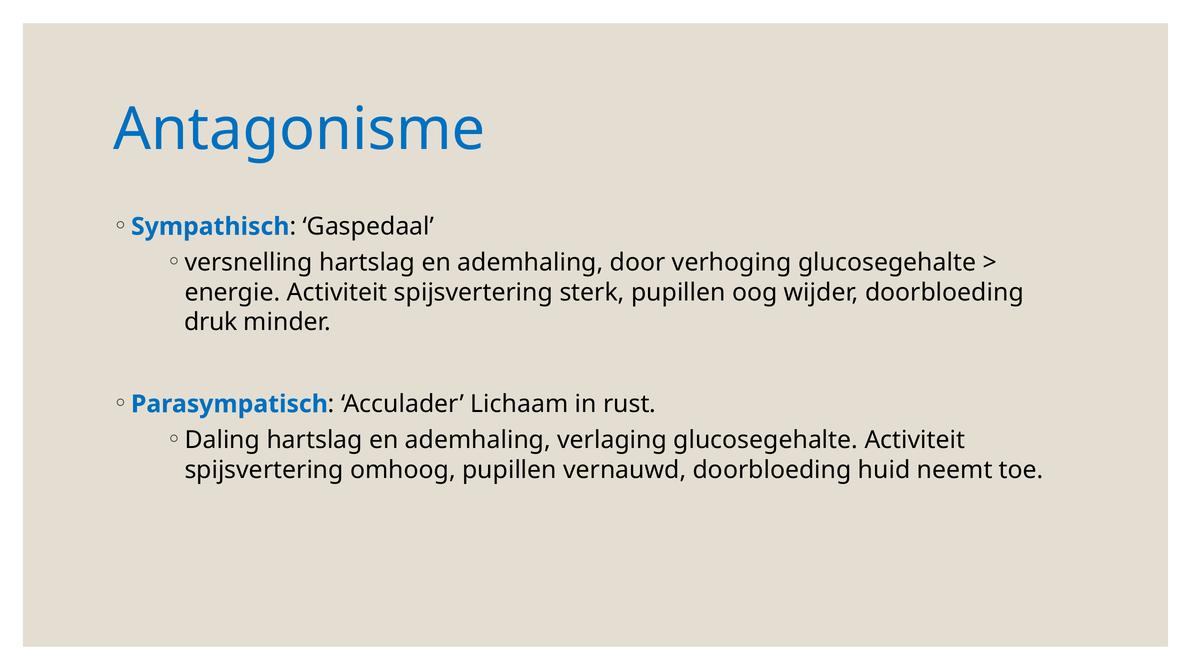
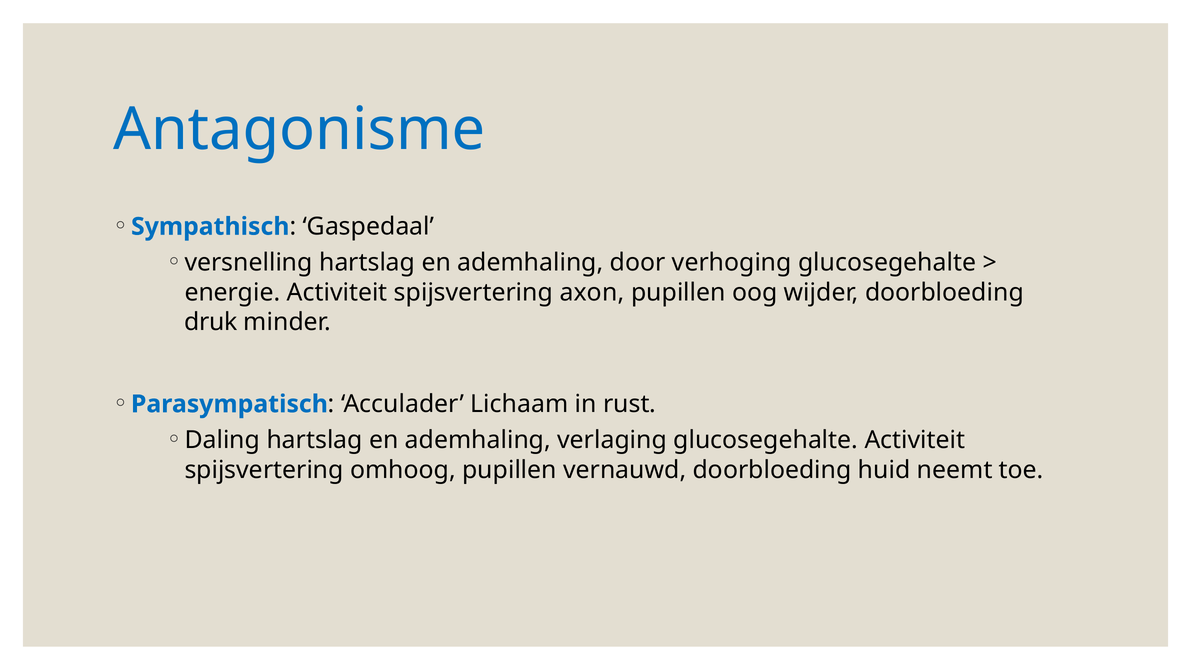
sterk: sterk -> axon
